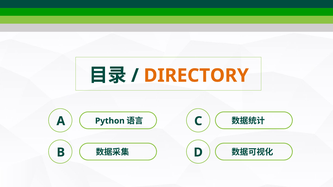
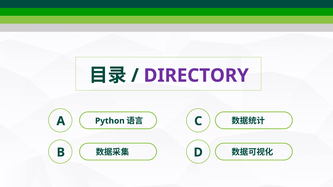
DIRECTORY colour: orange -> purple
